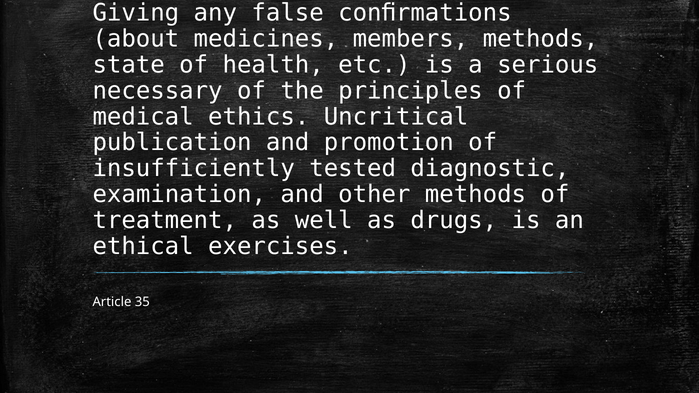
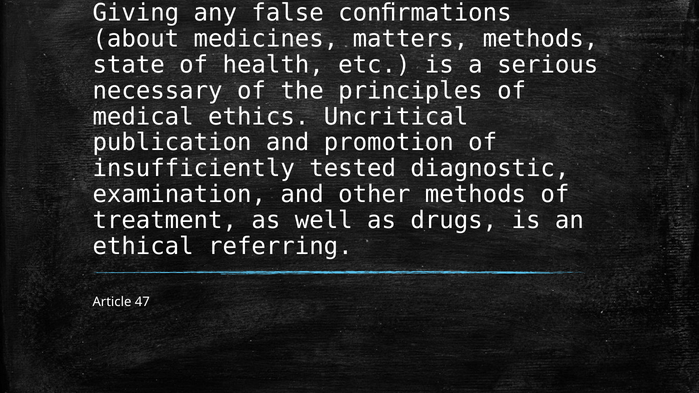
members: members -> matters
exercises: exercises -> referring
35: 35 -> 47
